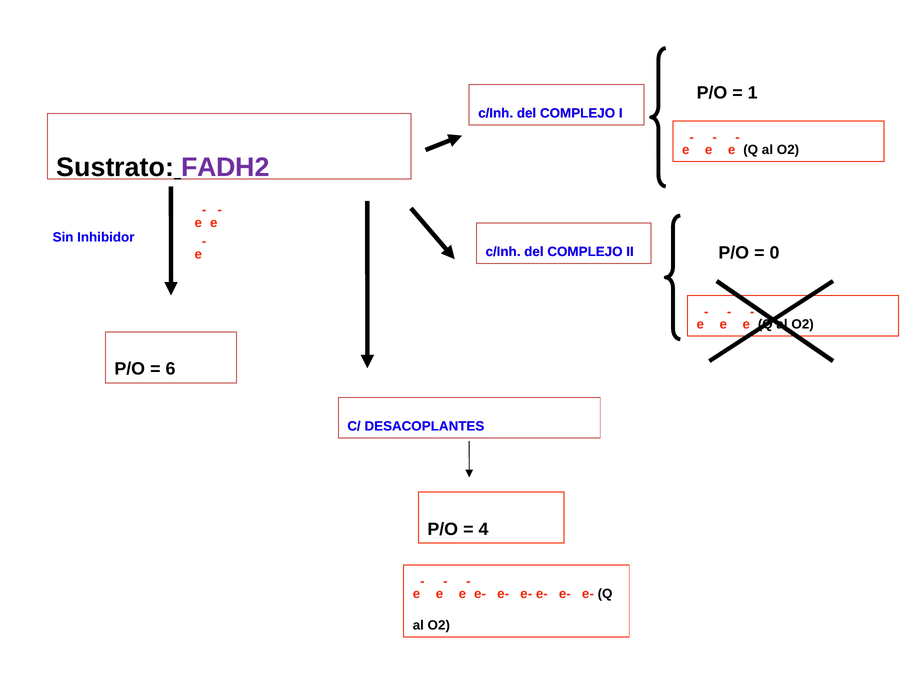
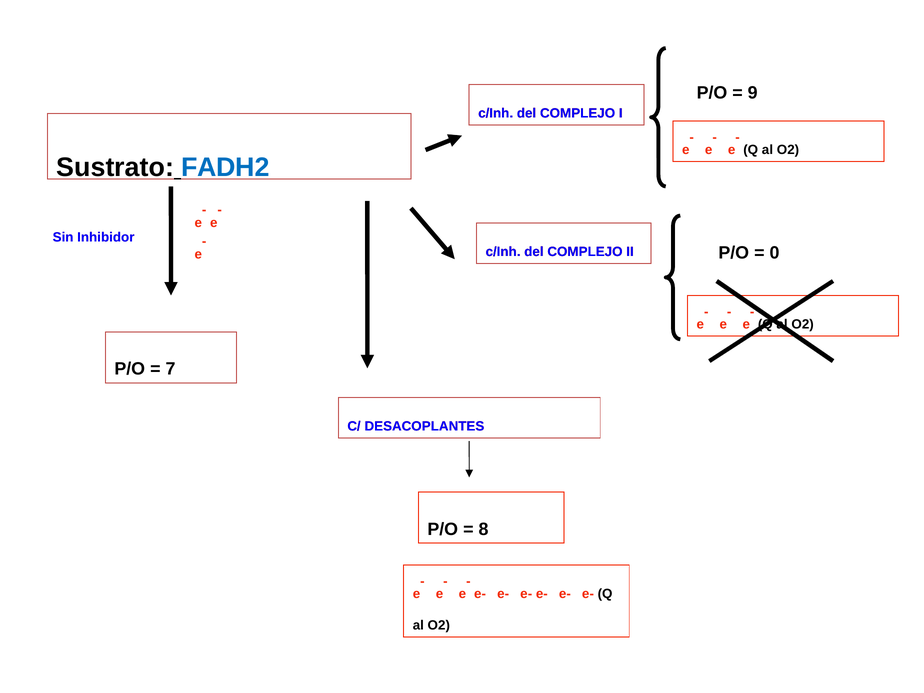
1: 1 -> 9
FADH2 colour: purple -> blue
6: 6 -> 7
4: 4 -> 8
